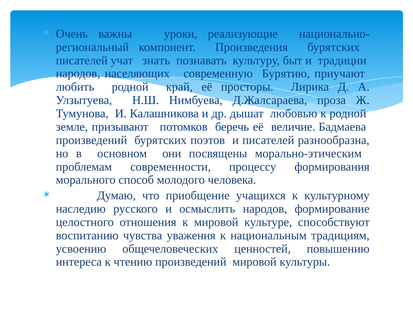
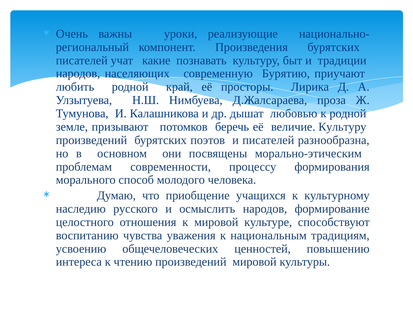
знать: знать -> какие
величие Бадмаева: Бадмаева -> Культуру
